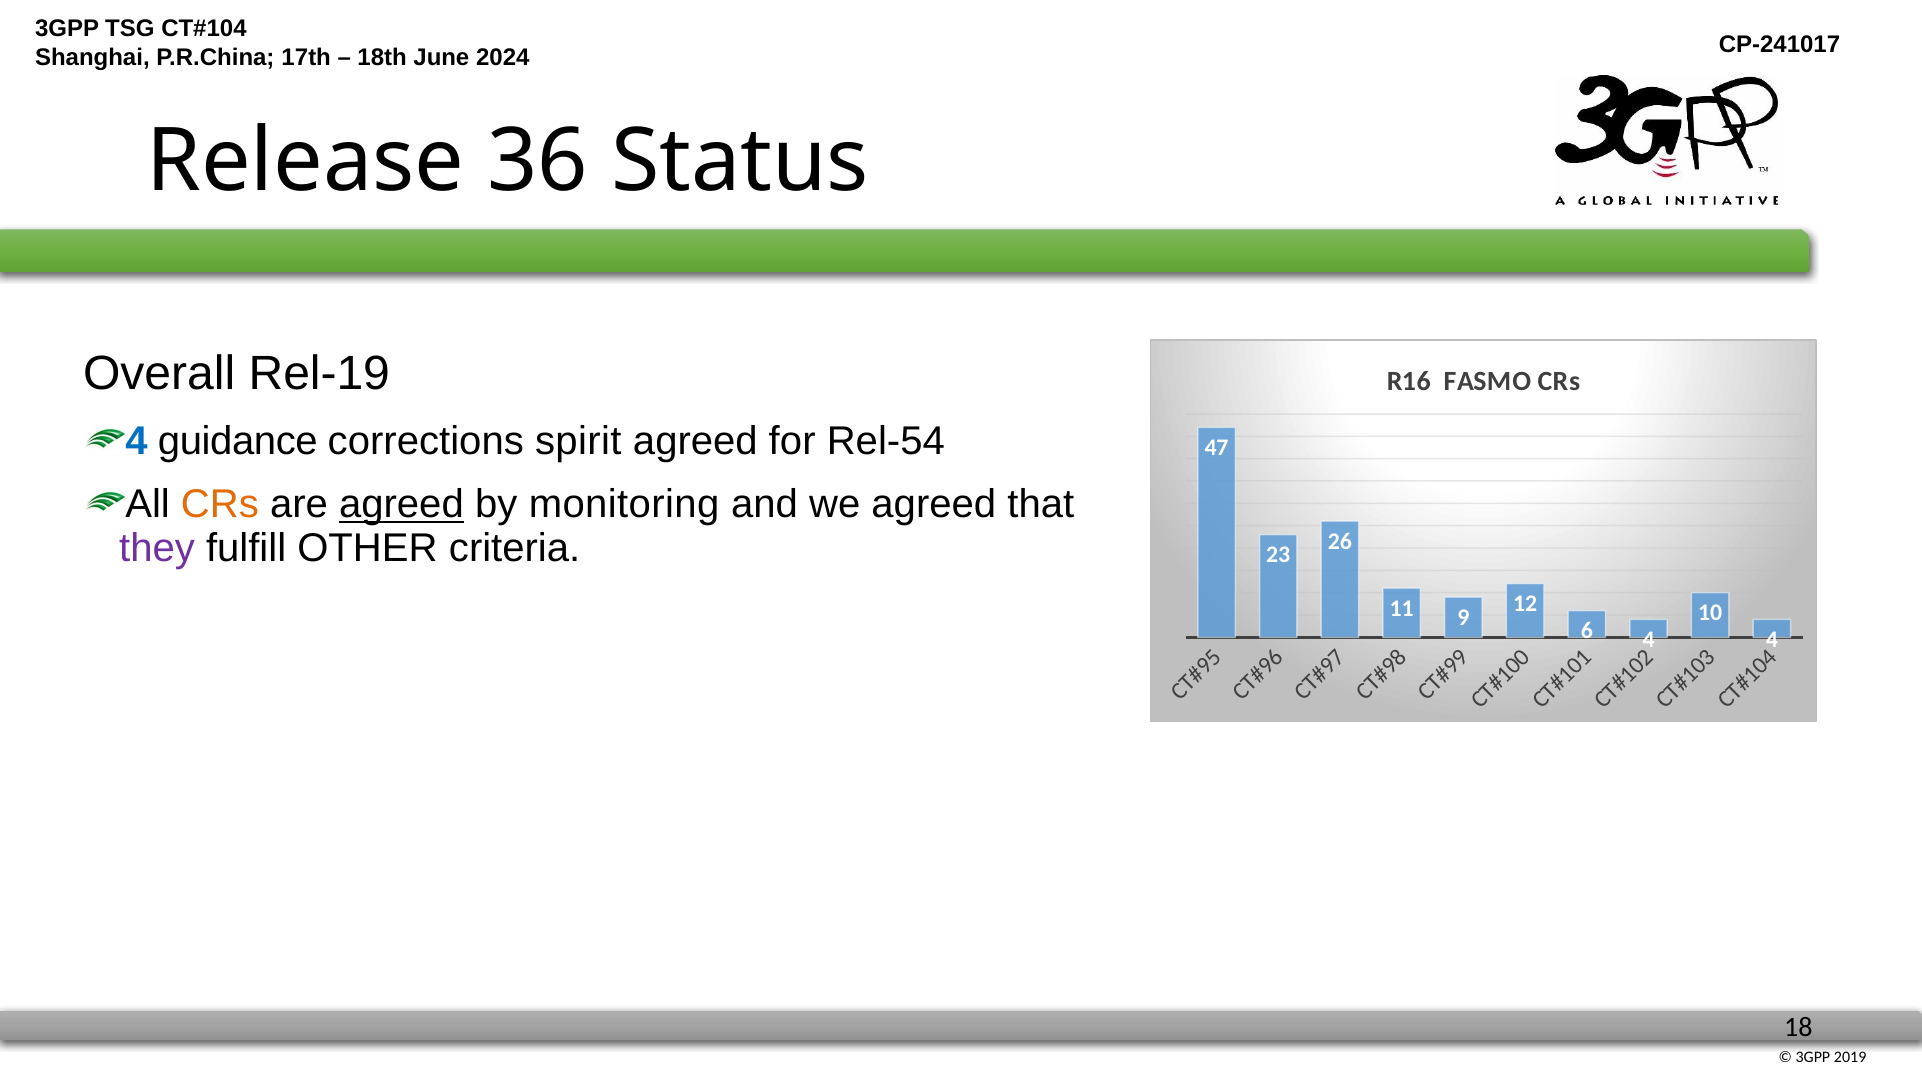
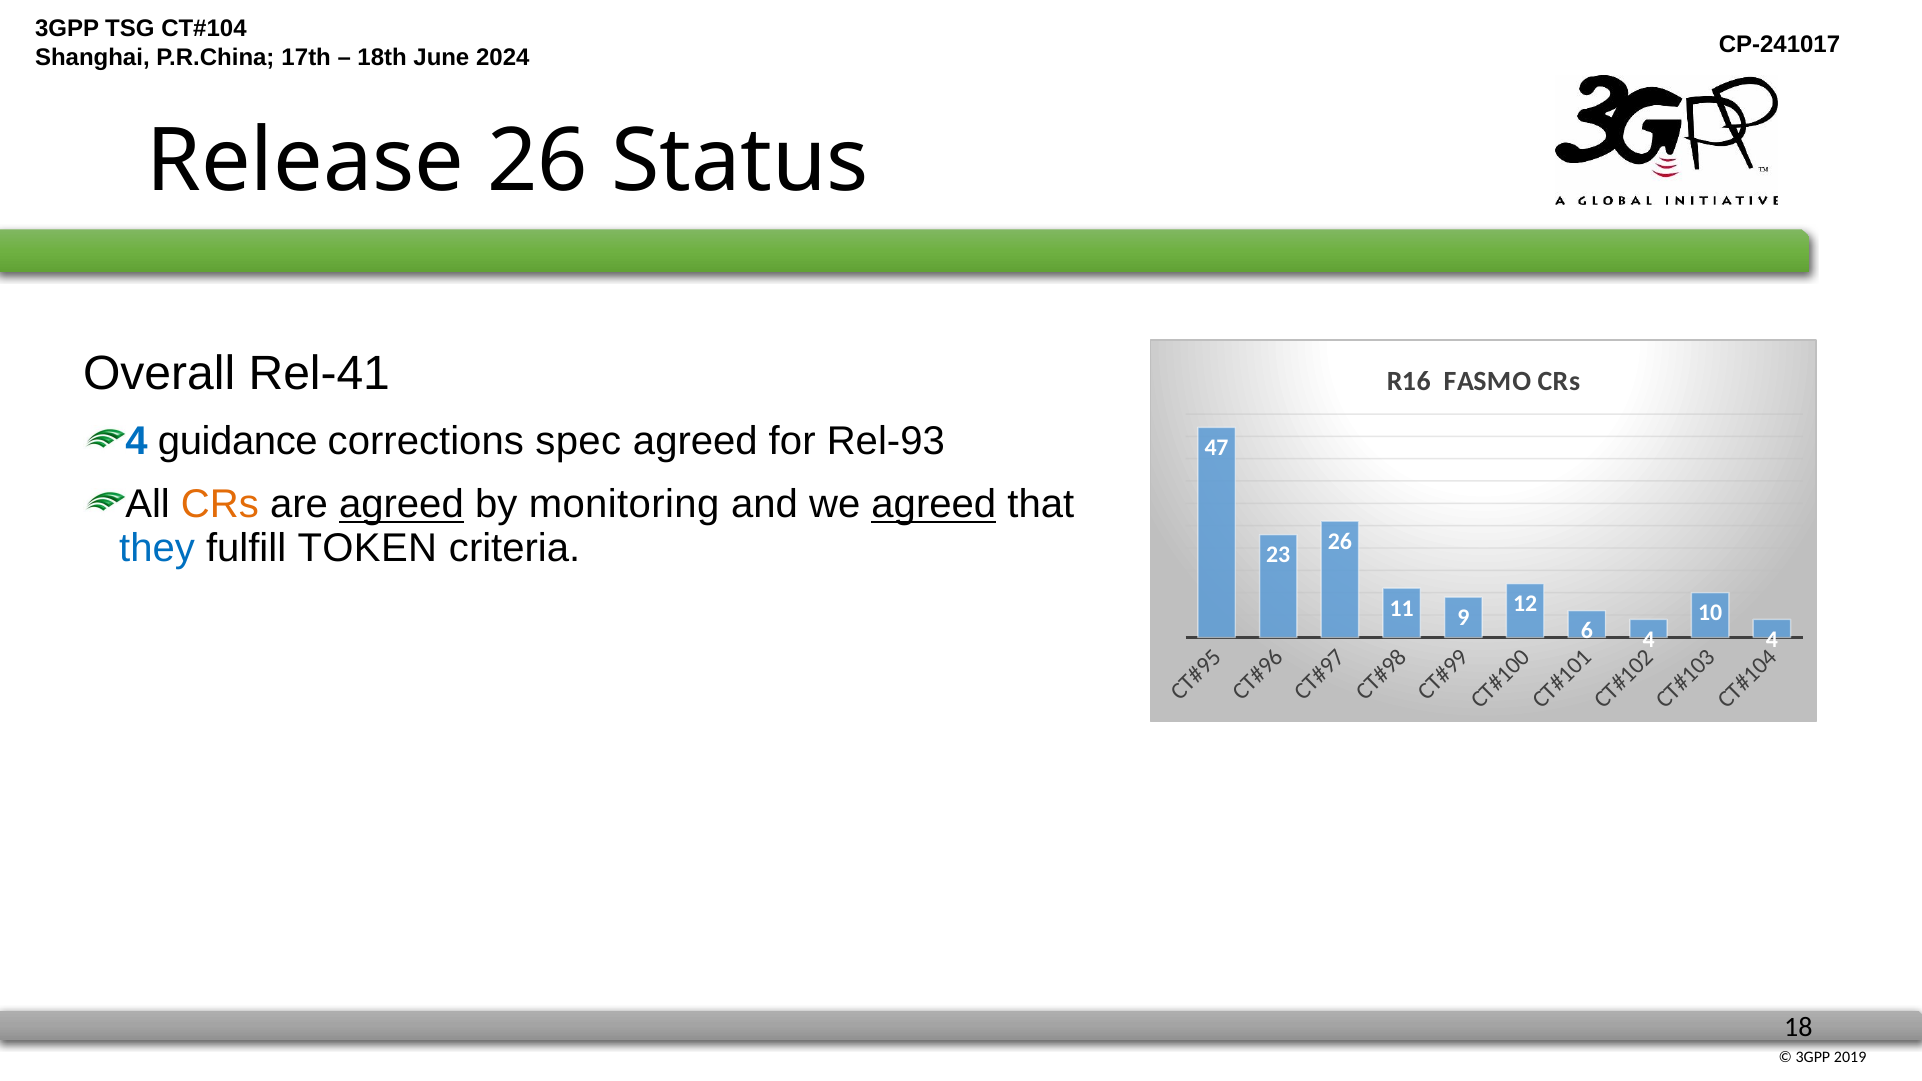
Release 36: 36 -> 26
Rel-19: Rel-19 -> Rel-41
spirit: spirit -> spec
Rel-54: Rel-54 -> Rel-93
agreed at (934, 505) underline: none -> present
they colour: purple -> blue
OTHER: OTHER -> TOKEN
